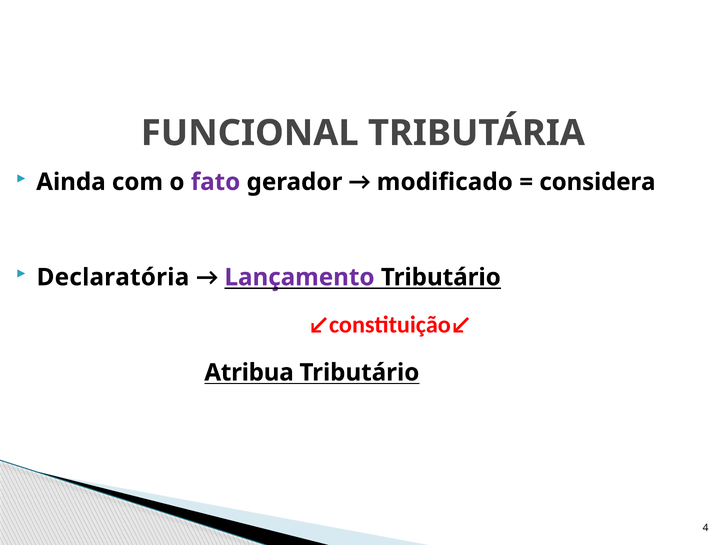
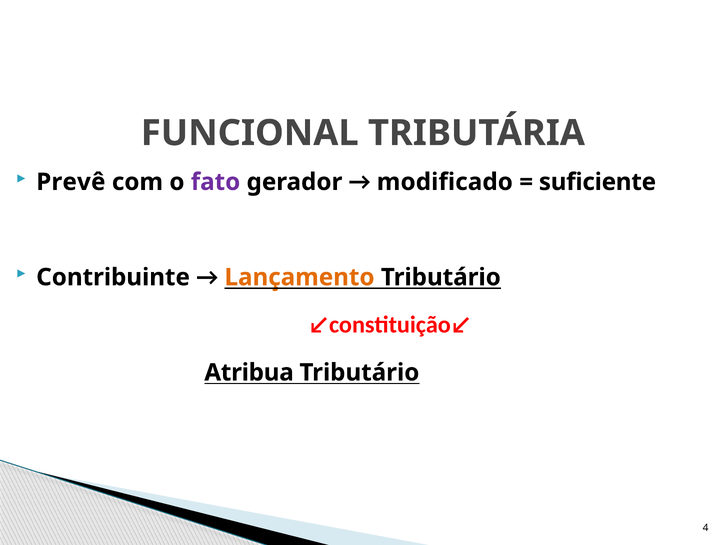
Ainda: Ainda -> Prevê
considera: considera -> suficiente
Declaratória: Declaratória -> Contribuinte
Lançamento colour: purple -> orange
